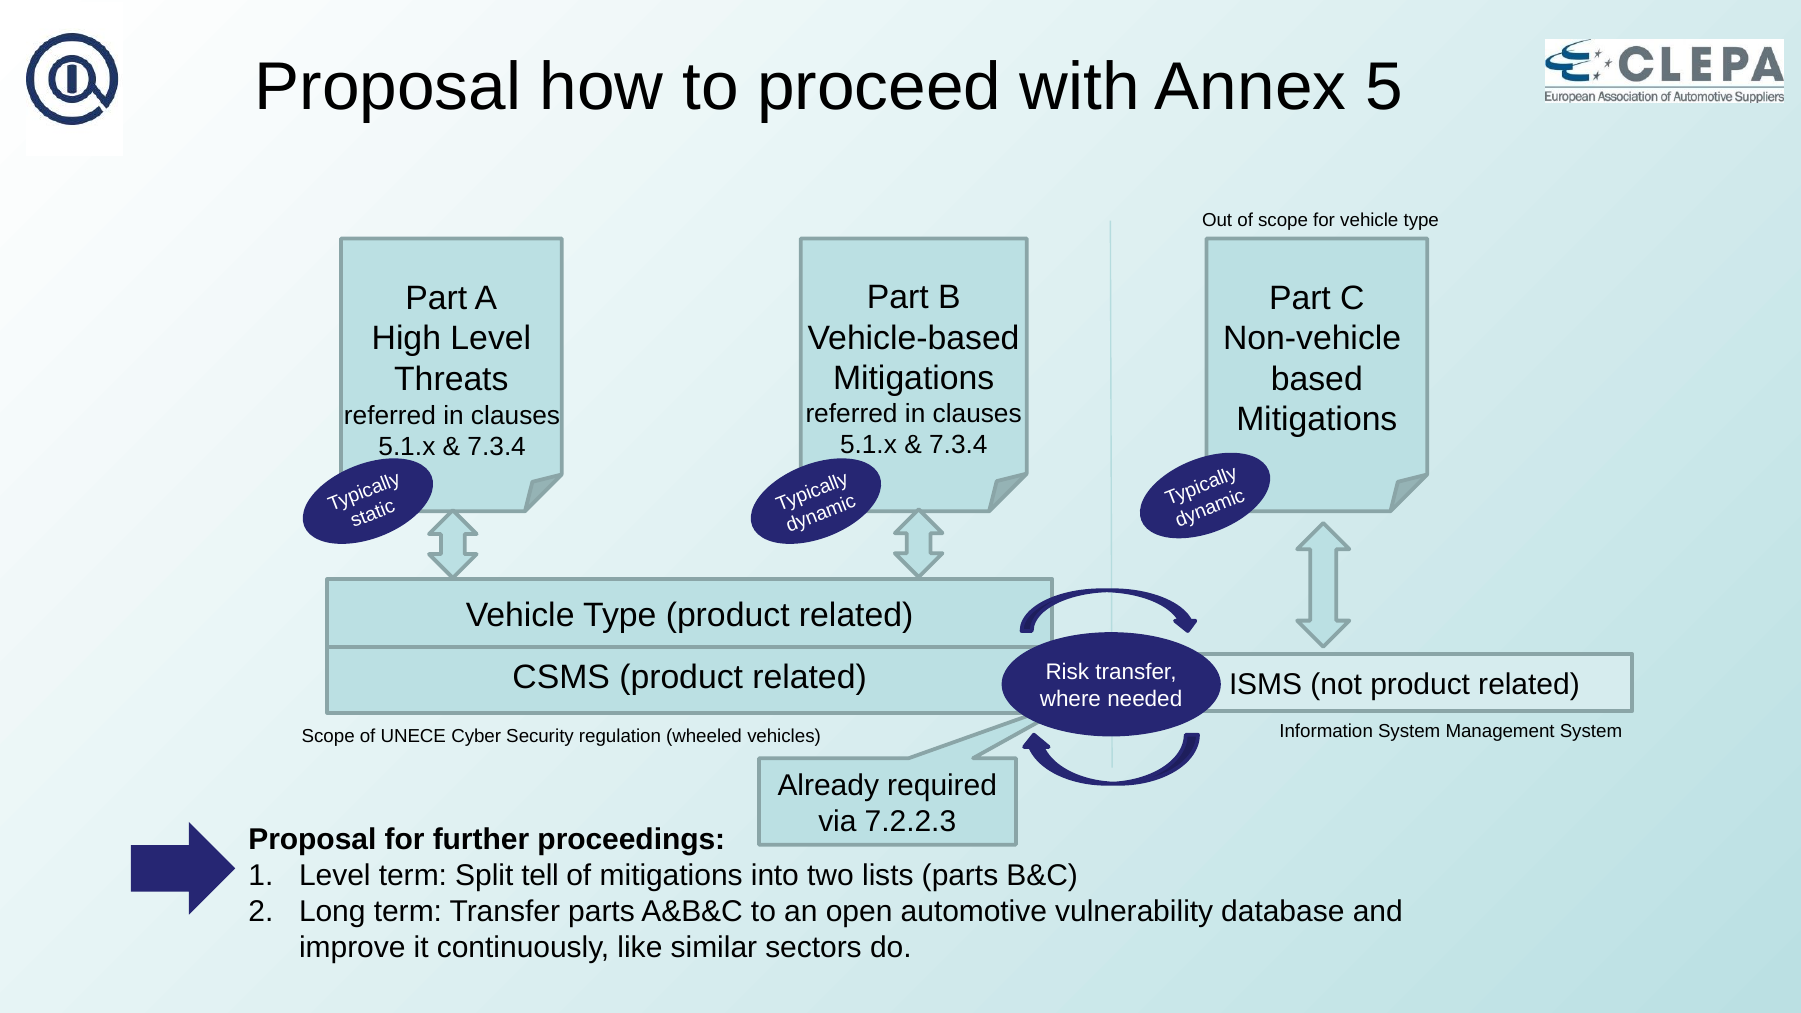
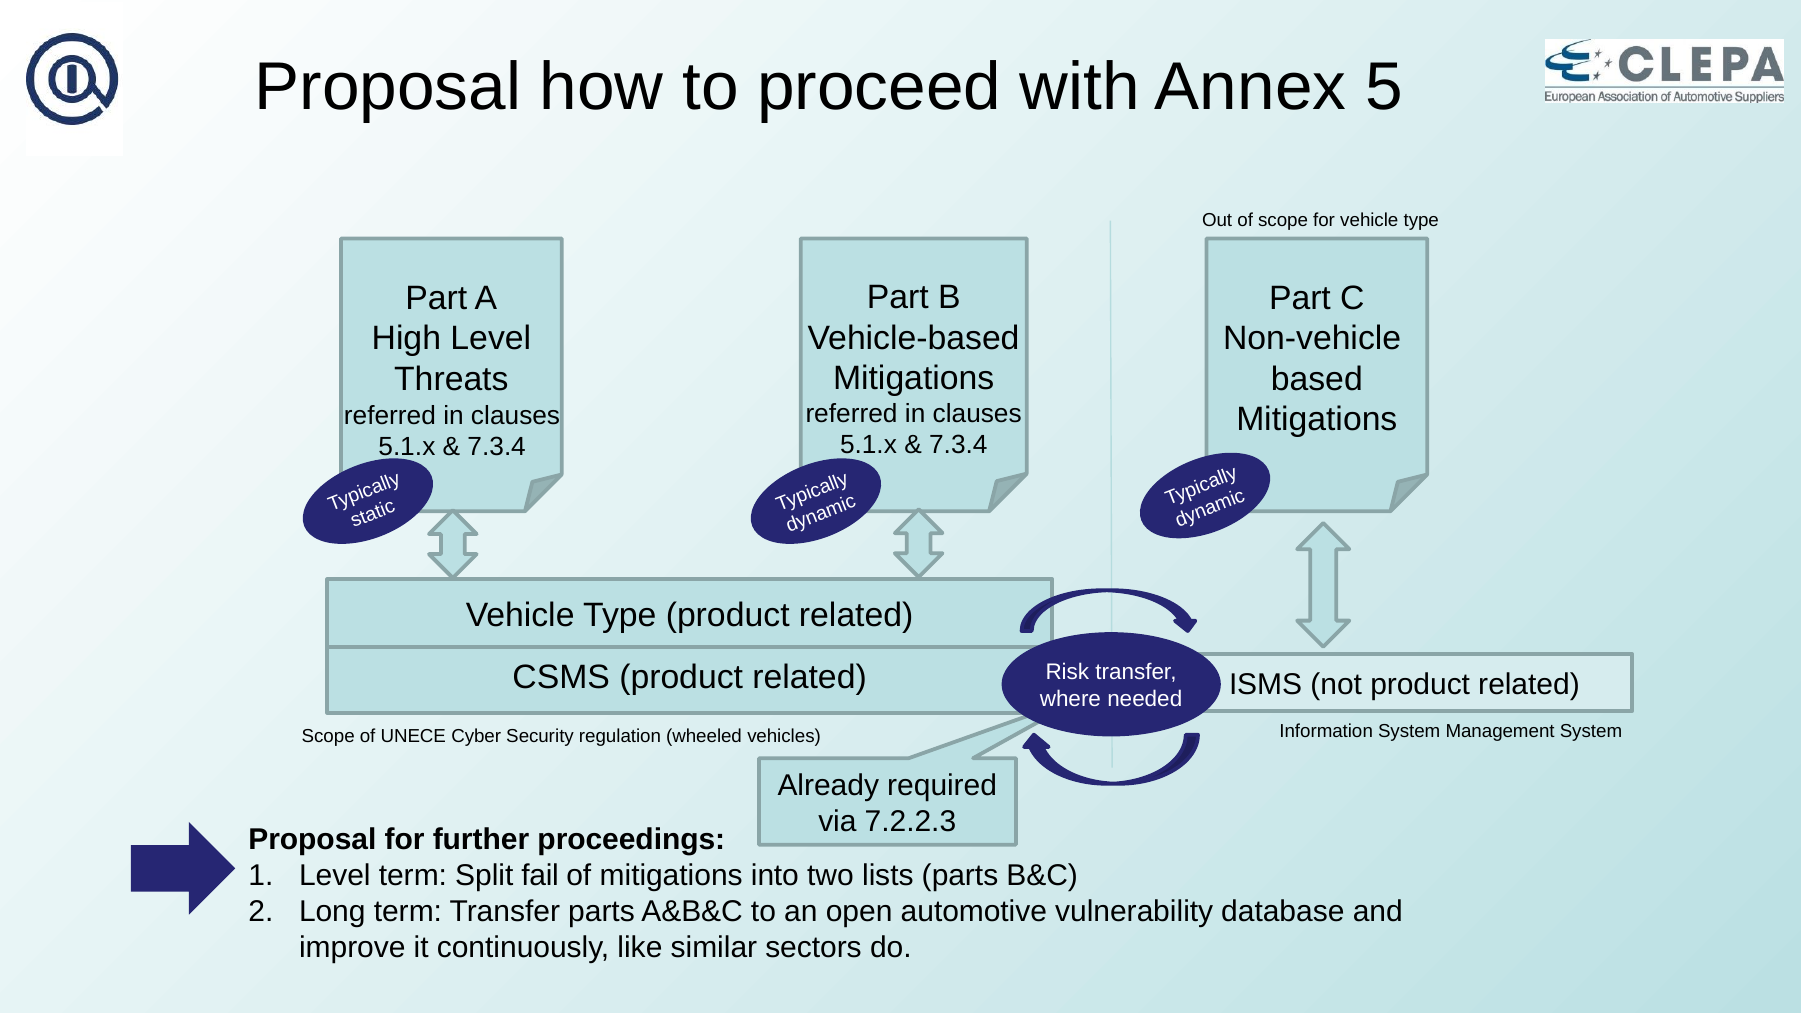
tell: tell -> fail
